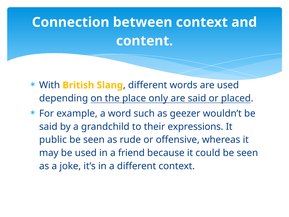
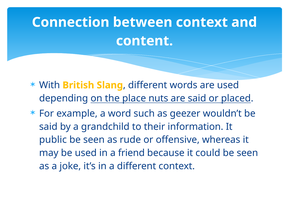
only: only -> nuts
expressions: expressions -> information
